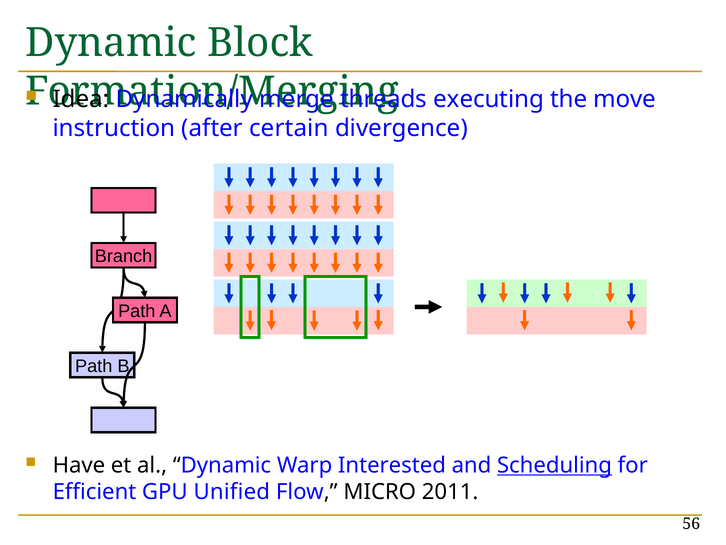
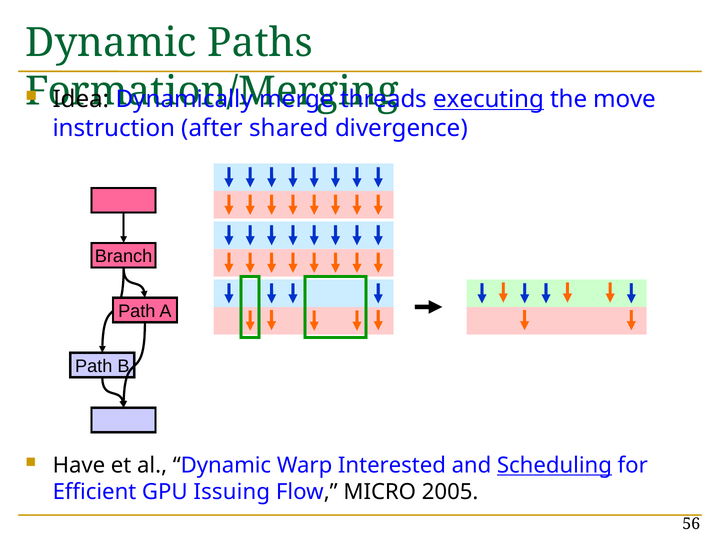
Block: Block -> Paths
executing underline: none -> present
certain: certain -> shared
Unified: Unified -> Issuing
2011: 2011 -> 2005
